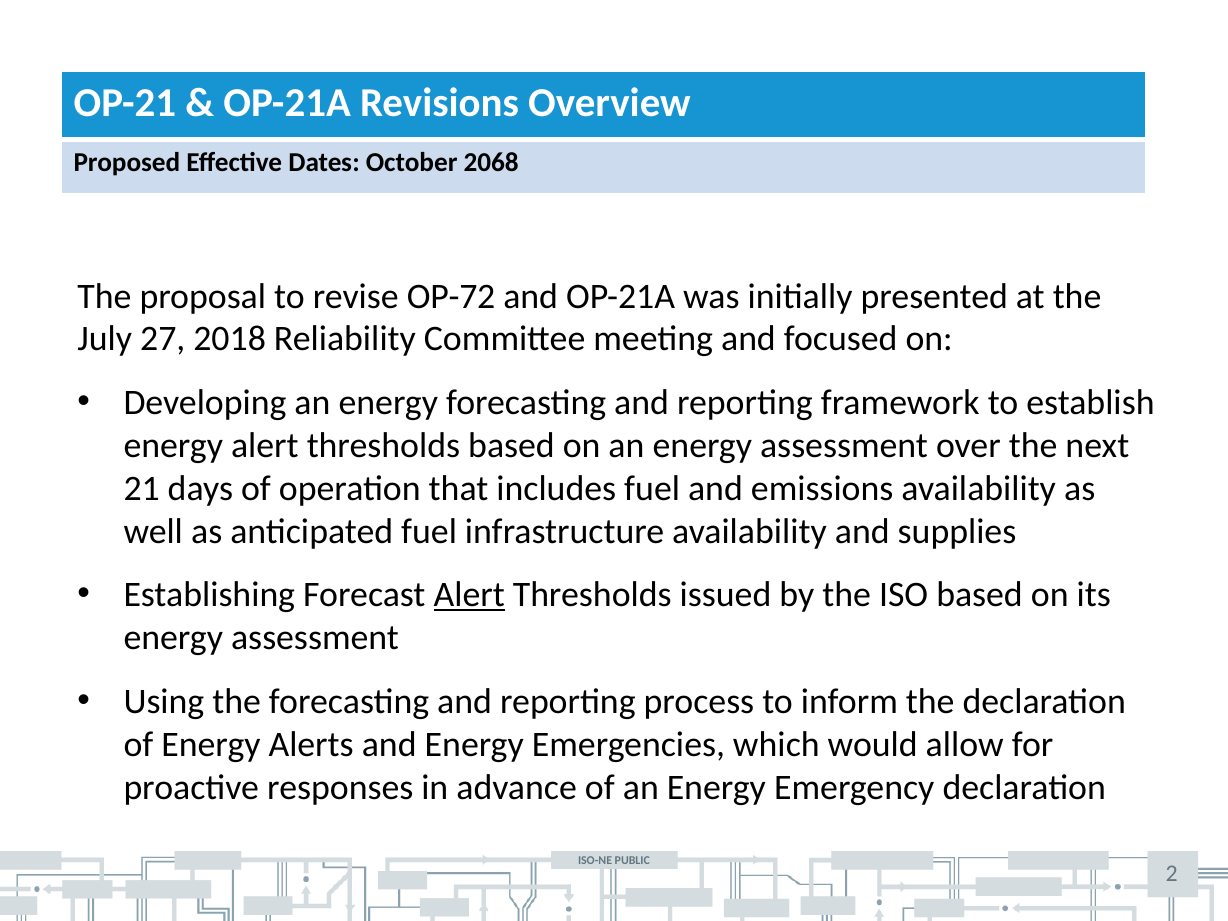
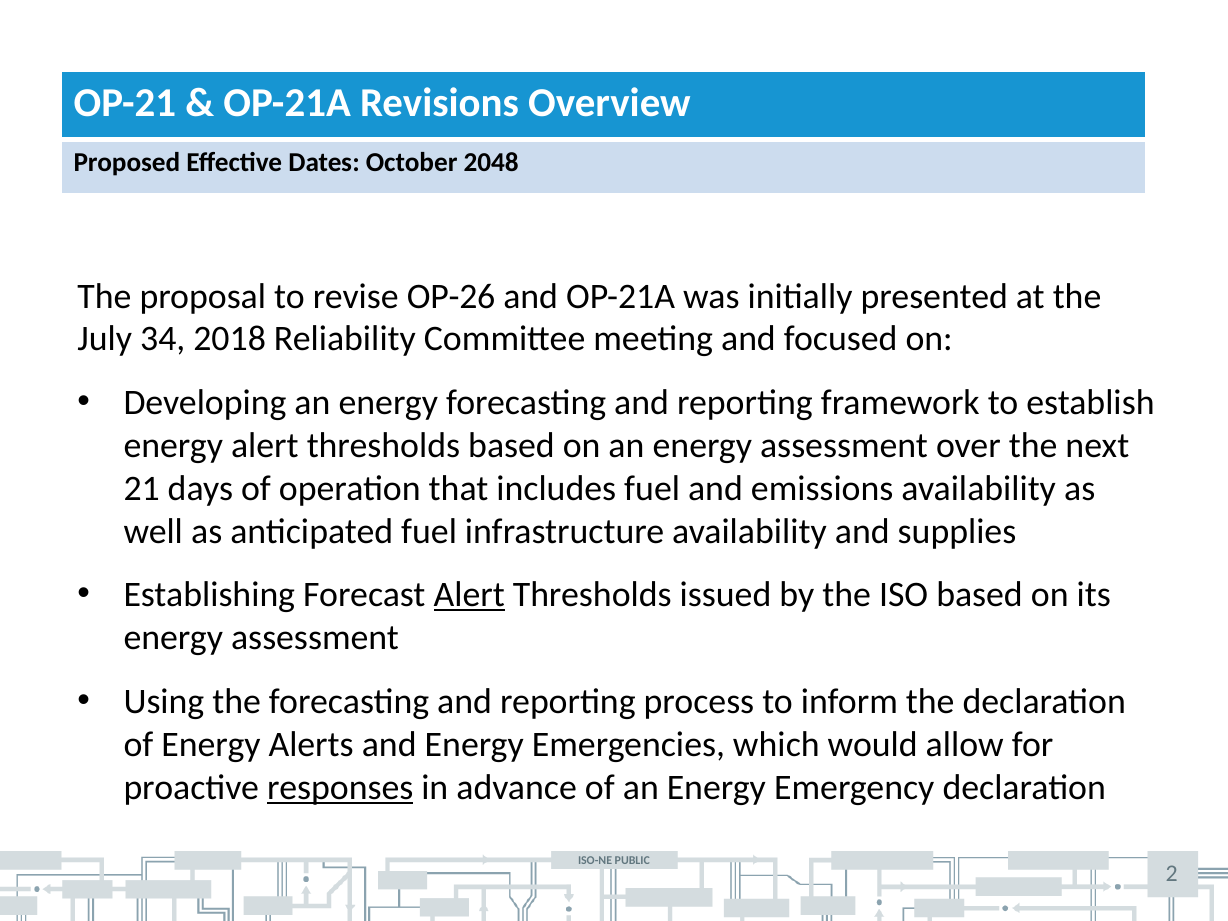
2068: 2068 -> 2048
OP-72: OP-72 -> OP-26
27: 27 -> 34
responses underline: none -> present
